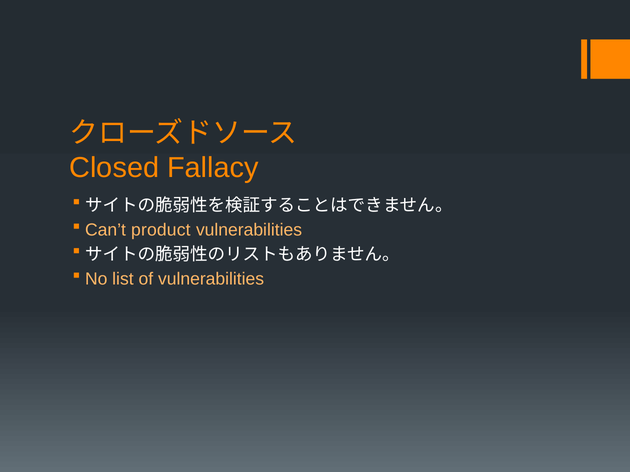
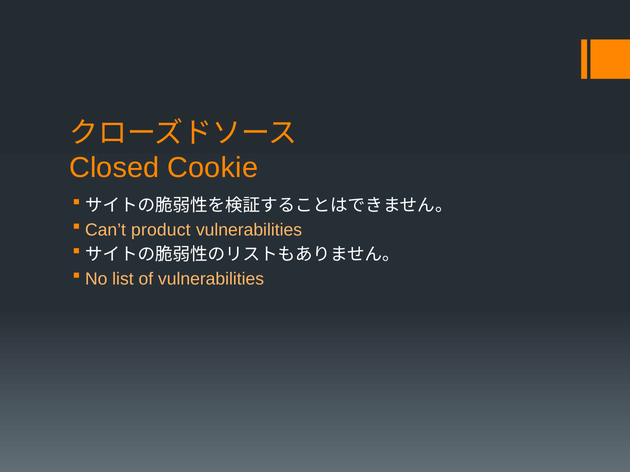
Fallacy: Fallacy -> Cookie
